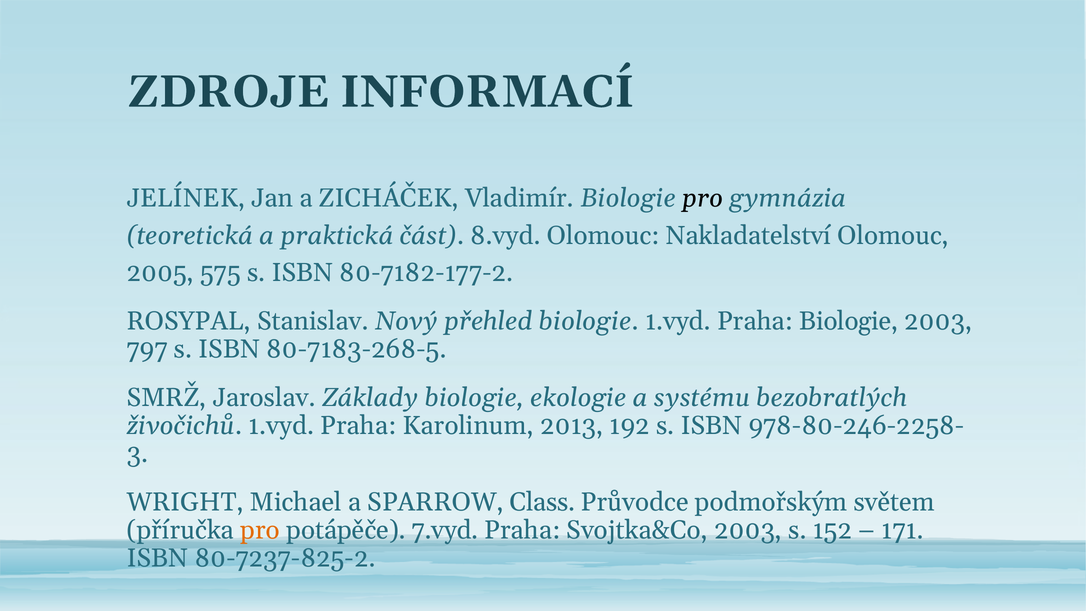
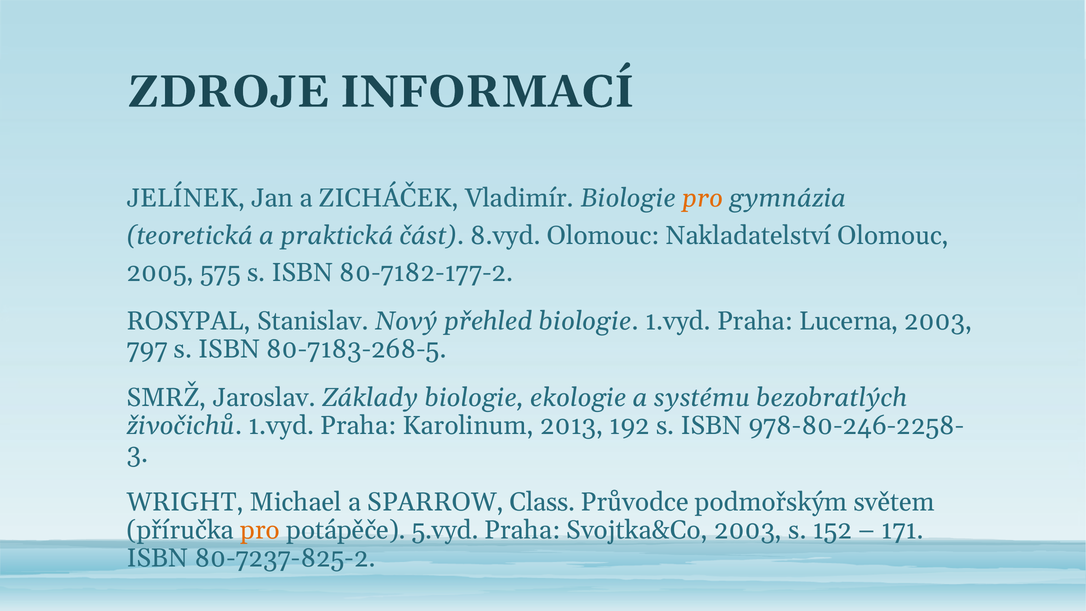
pro at (703, 198) colour: black -> orange
Praha Biologie: Biologie -> Lucerna
7.vyd: 7.vyd -> 5.vyd
